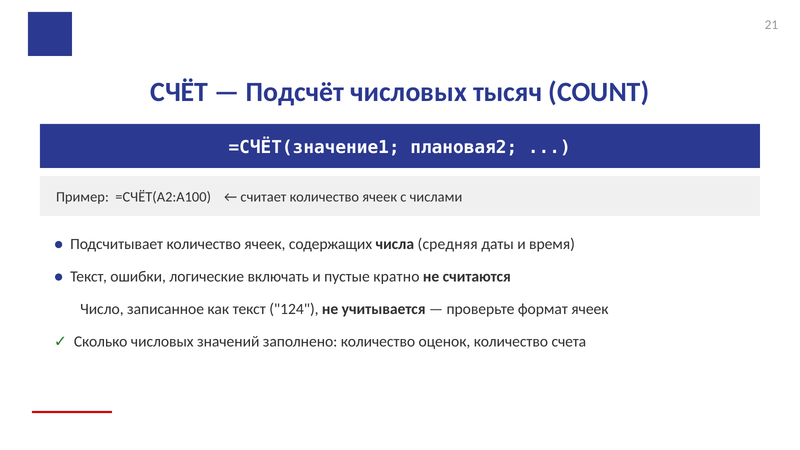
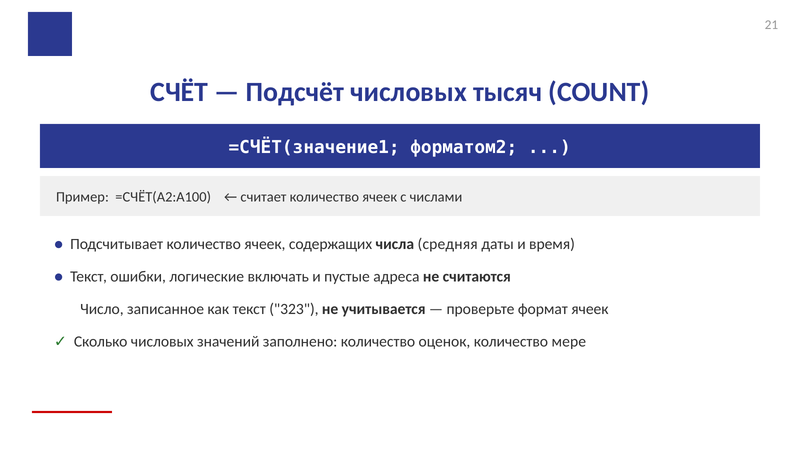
плановая2: плановая2 -> форматом2
кратно: кратно -> адреса
124: 124 -> 323
счета: счета -> мере
